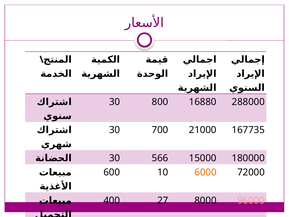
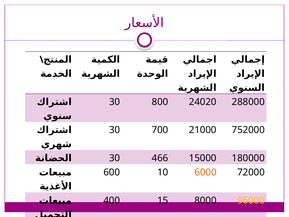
16880: 16880 -> 24020
167735: 167735 -> 752000
566: 566 -> 466
27: 27 -> 15
96000 colour: pink -> yellow
